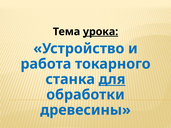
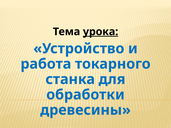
для underline: present -> none
